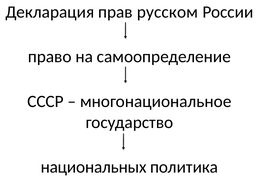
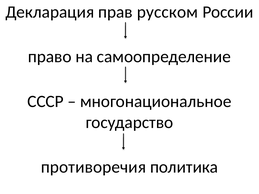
национальных: национальных -> противоречия
